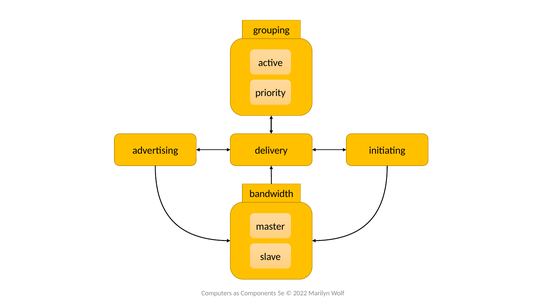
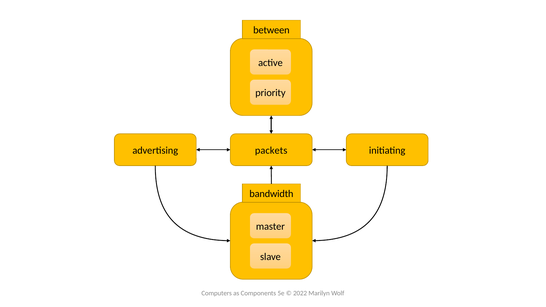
grouping: grouping -> between
delivery: delivery -> packets
